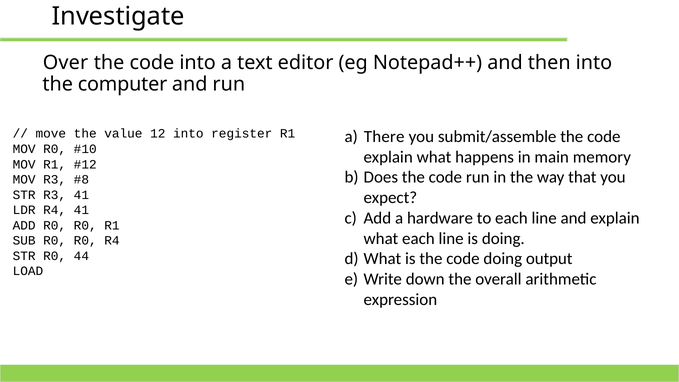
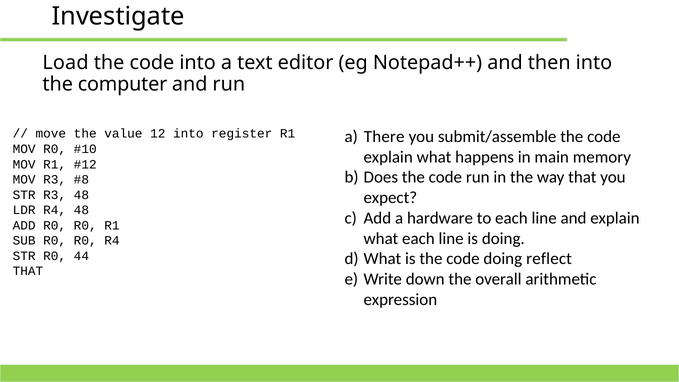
Over: Over -> Load
R3 41: 41 -> 48
R4 41: 41 -> 48
output: output -> reflect
LOAD at (28, 271): LOAD -> THAT
